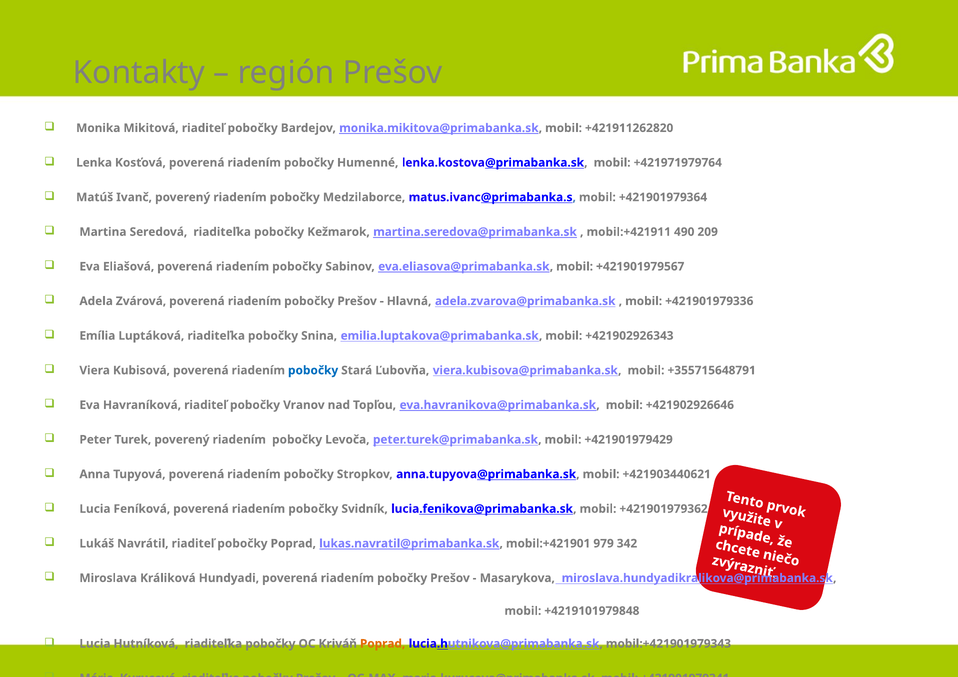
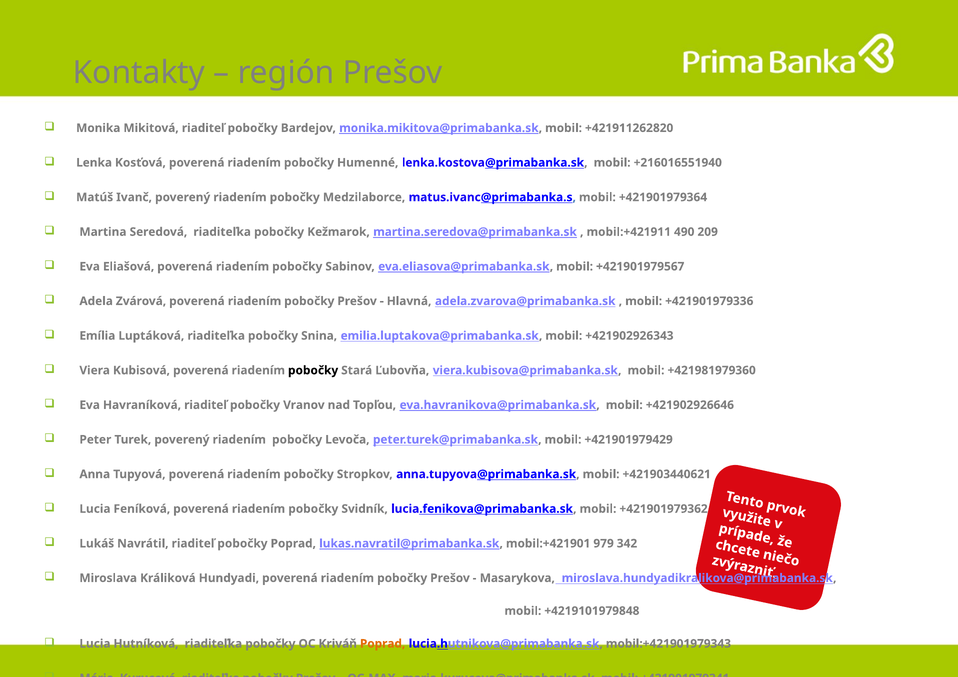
+421971979764: +421971979764 -> +216016551940
pobočky at (313, 371) colour: blue -> black
+355715648791: +355715648791 -> +421981979360
